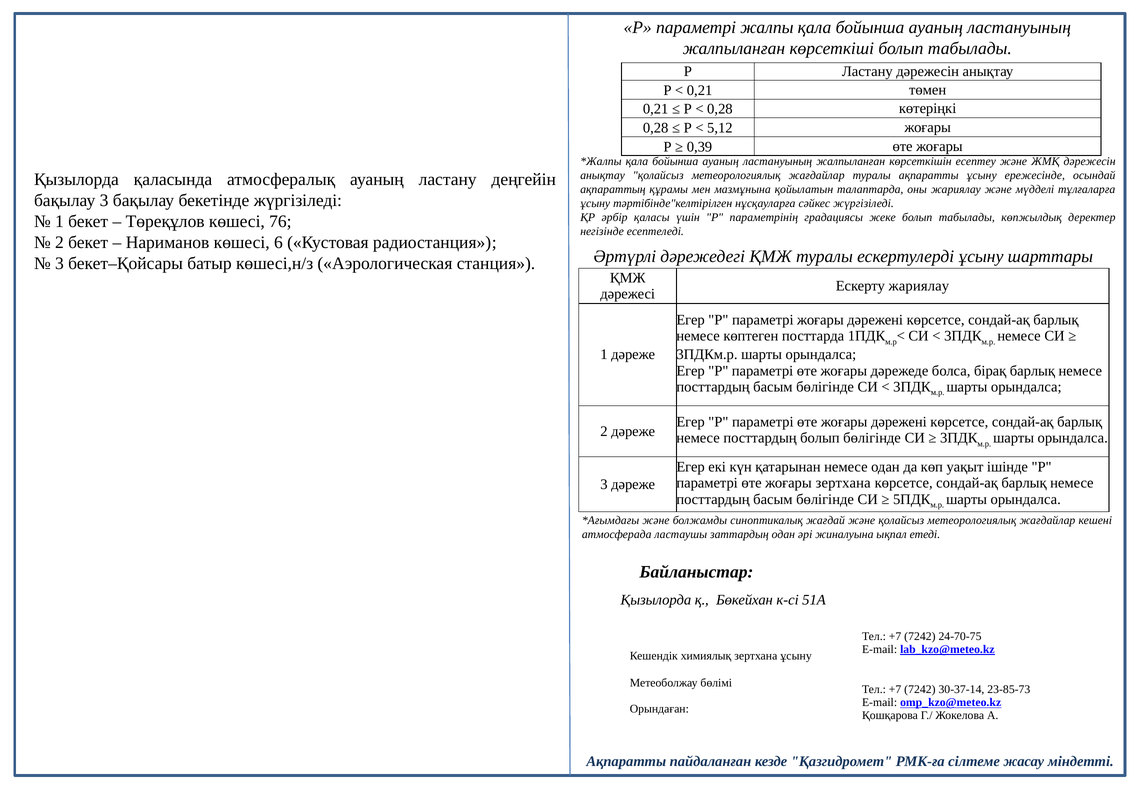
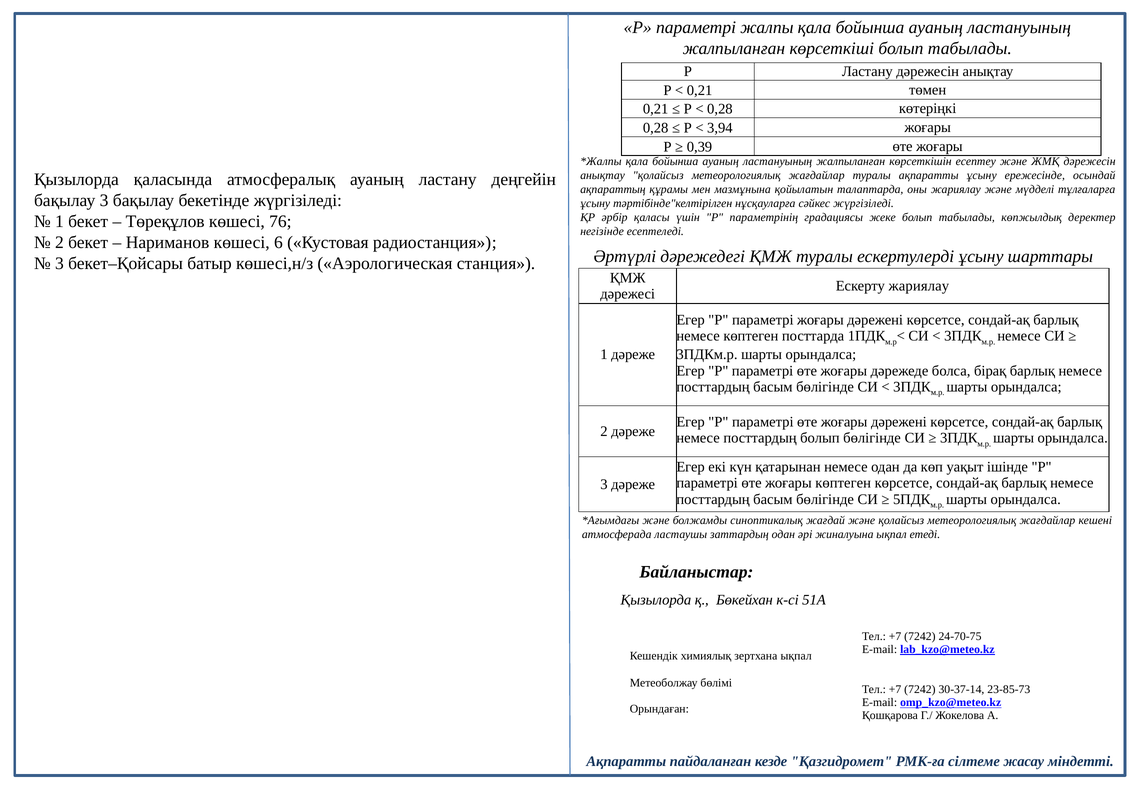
5,12: 5,12 -> 3,94
жоғары зертхана: зертхана -> көптеген
зертхана ұсыну: ұсыну -> ықпал
